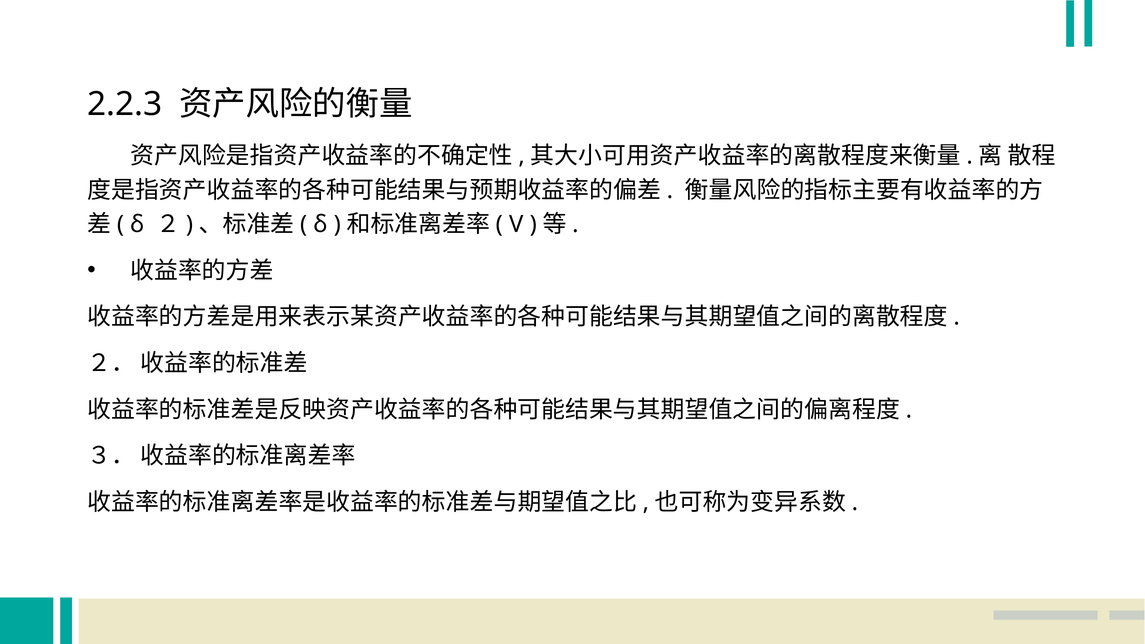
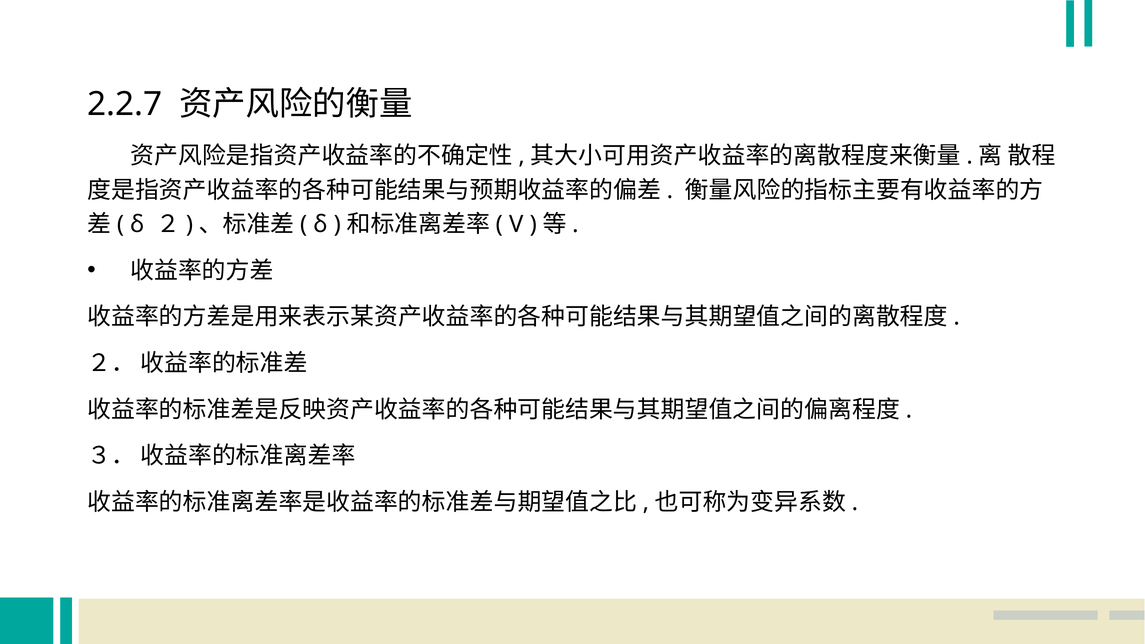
2.2.3: 2.2.3 -> 2.2.7
